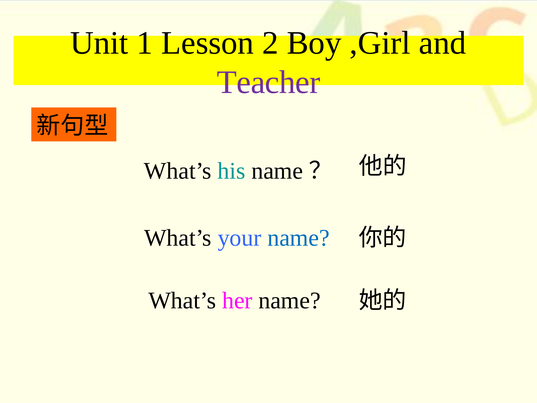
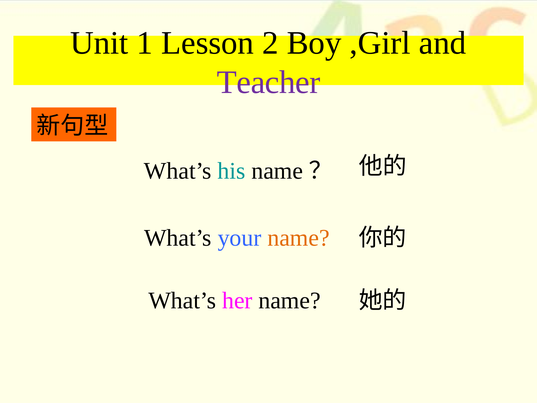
name at (299, 238) colour: blue -> orange
